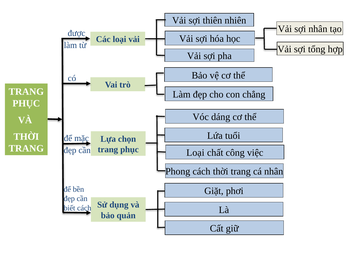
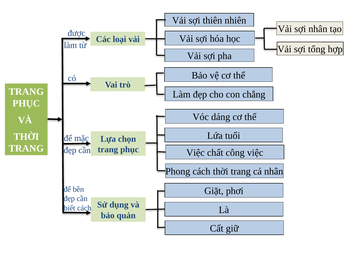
Loại at (195, 152): Loại -> Việc
